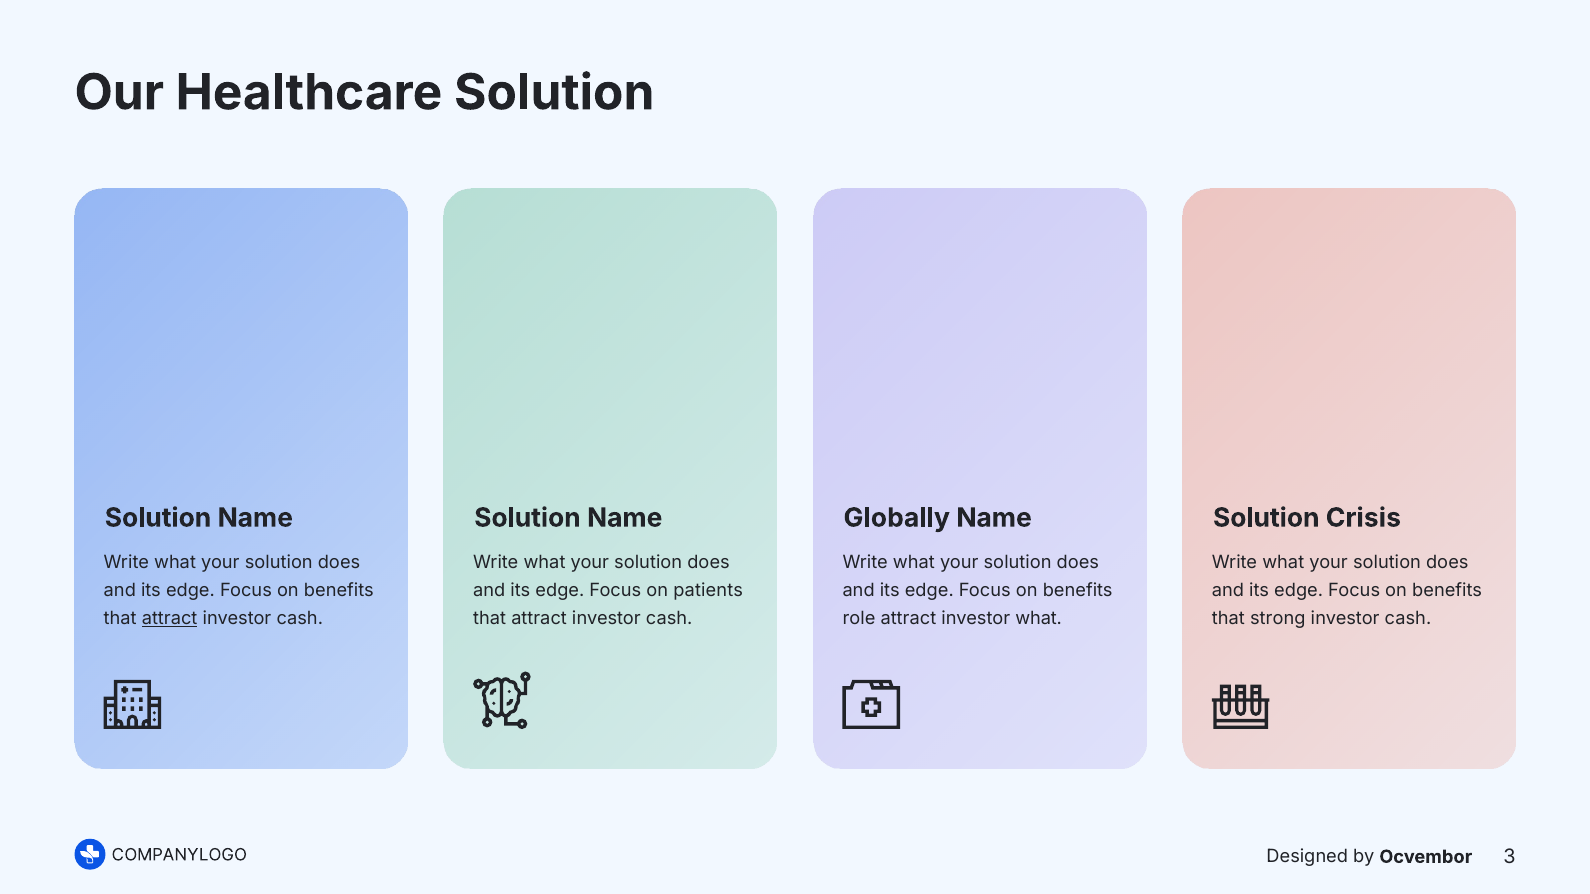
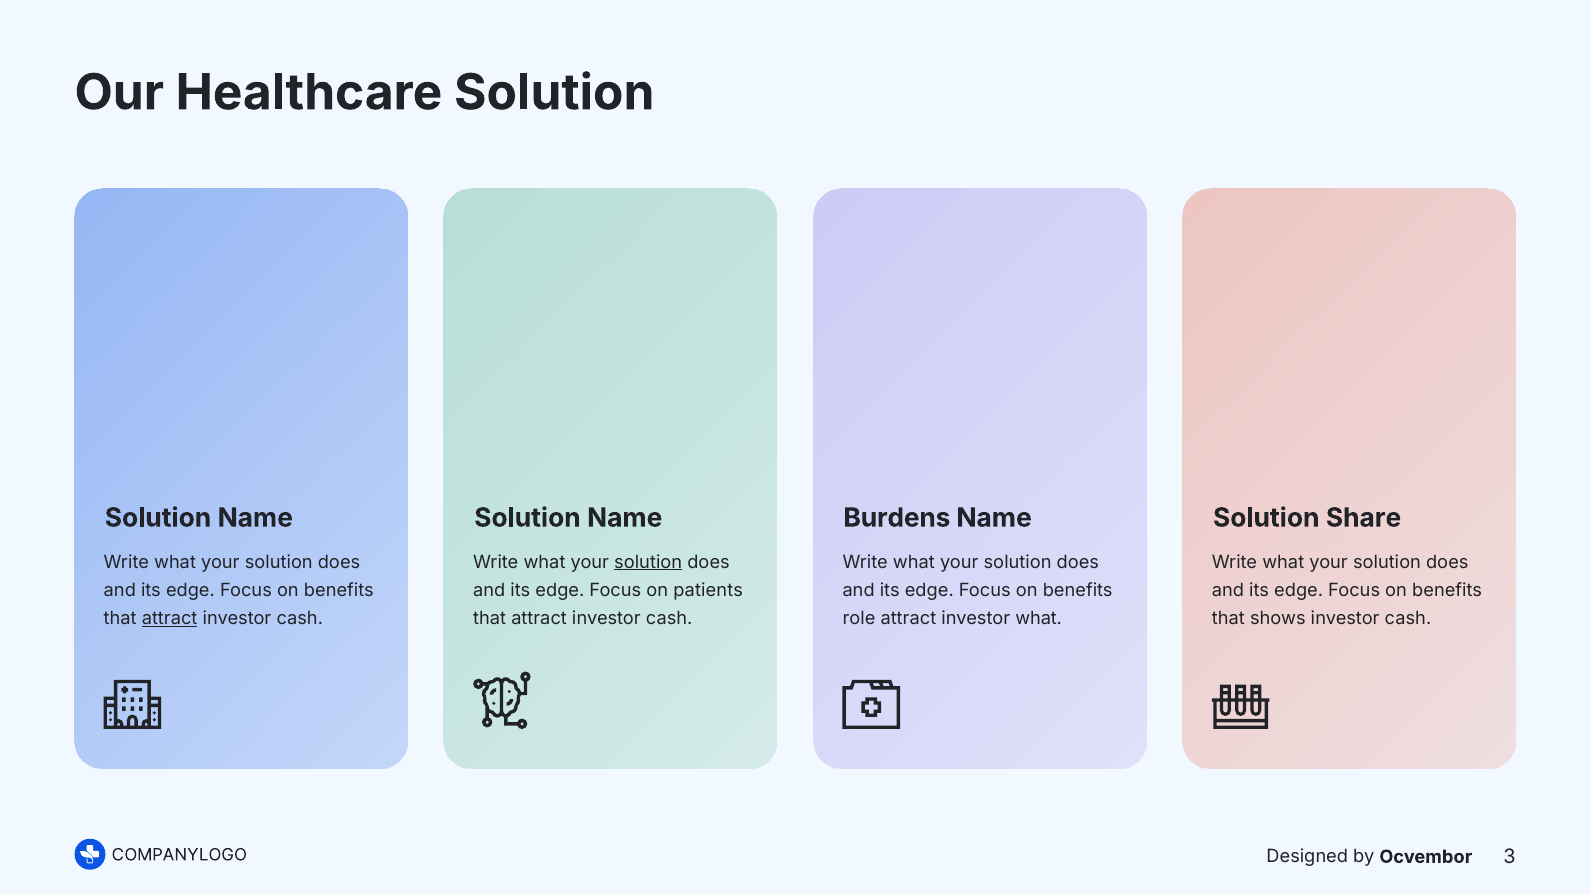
Globally: Globally -> Burdens
Crisis: Crisis -> Share
solution at (648, 562) underline: none -> present
strong: strong -> shows
